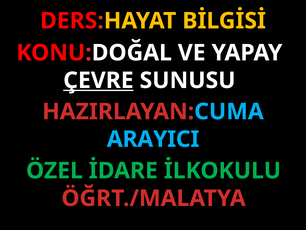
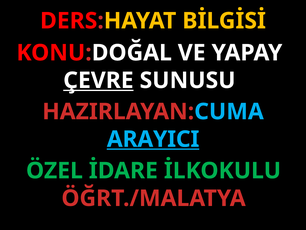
ARAYICI underline: none -> present
